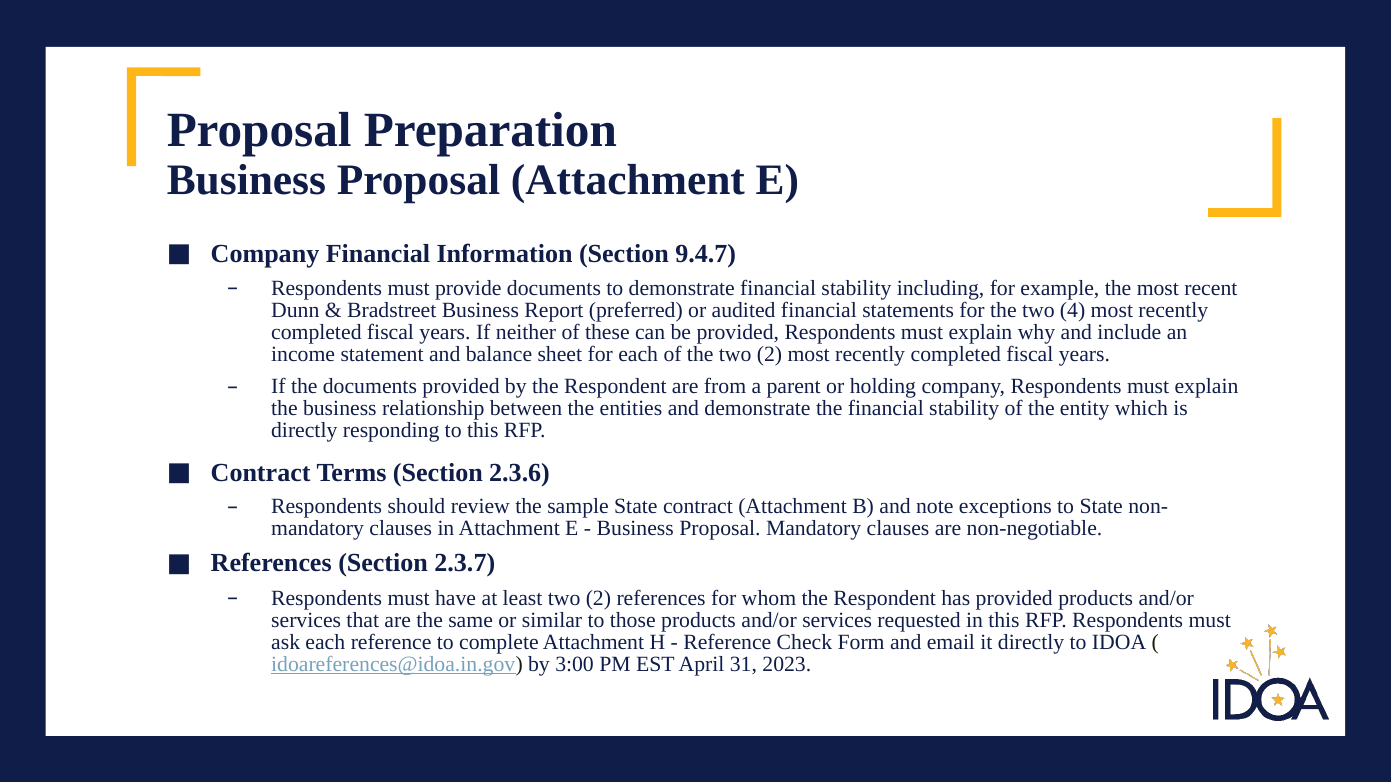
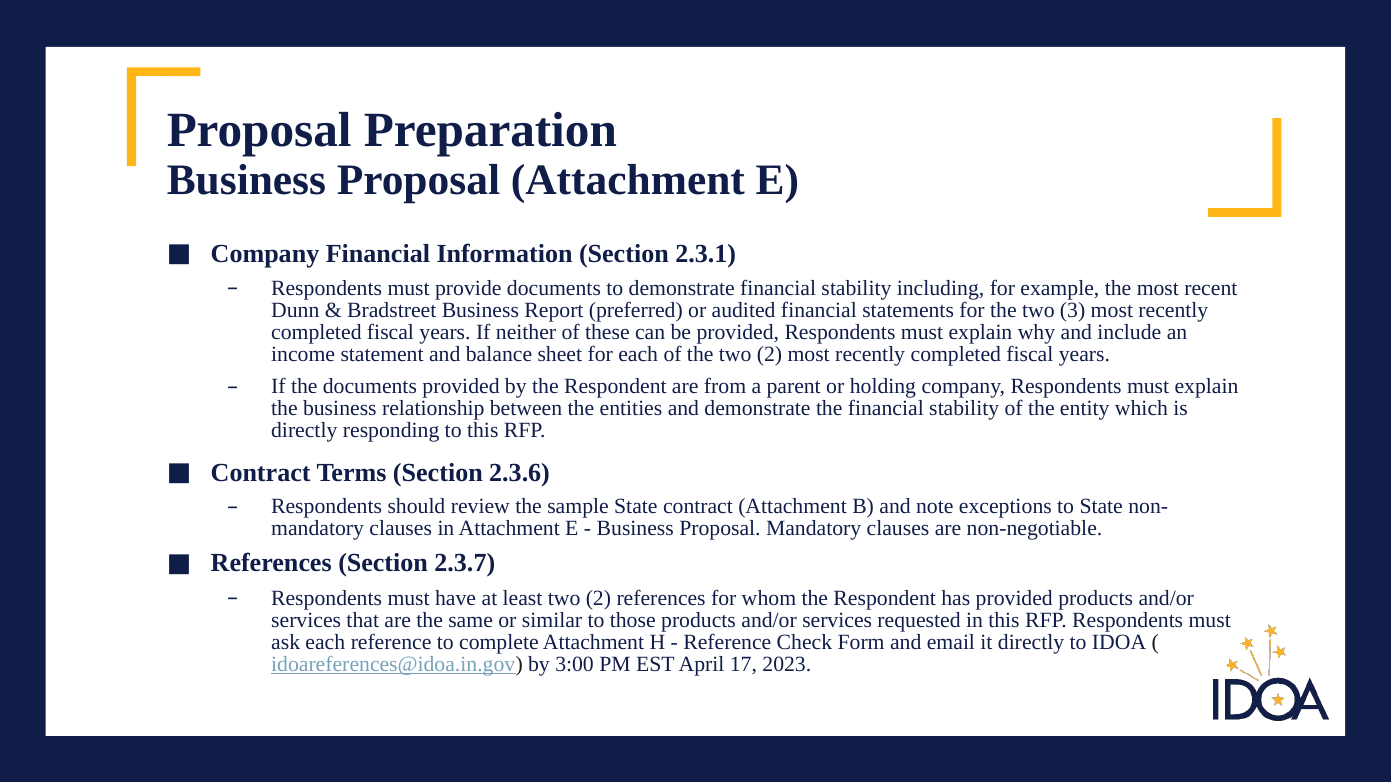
9.4.7: 9.4.7 -> 2.3.1
4: 4 -> 3
31: 31 -> 17
